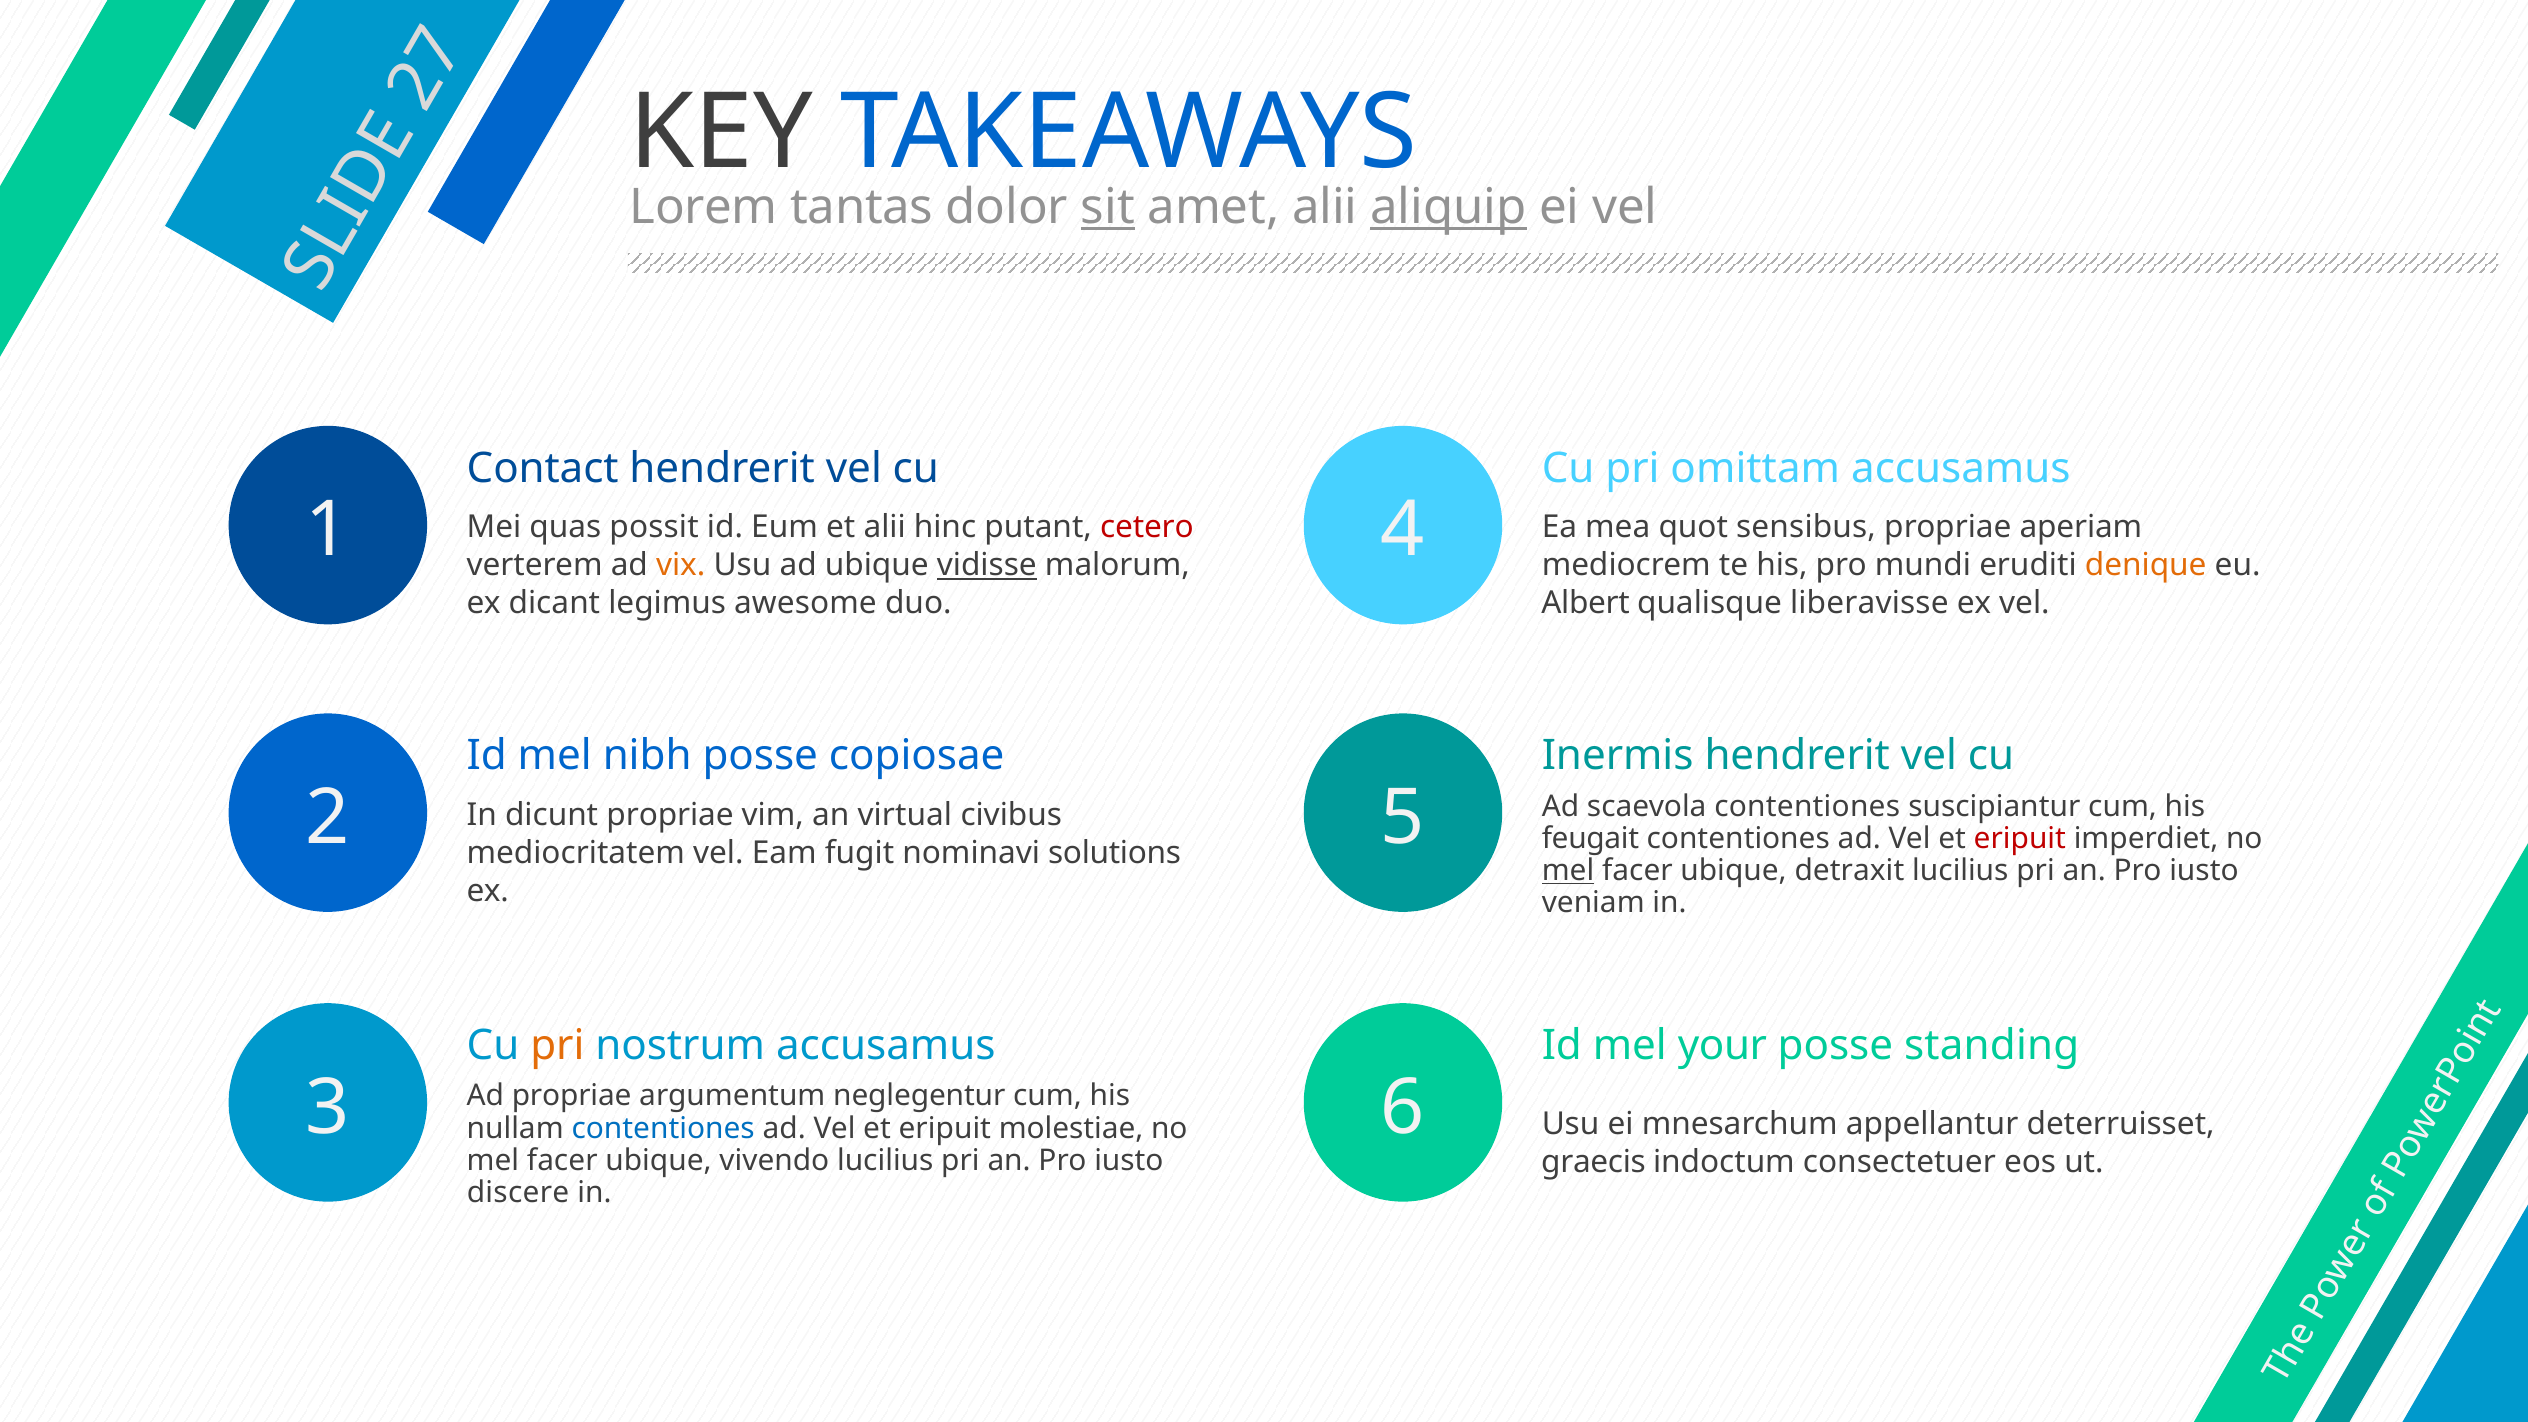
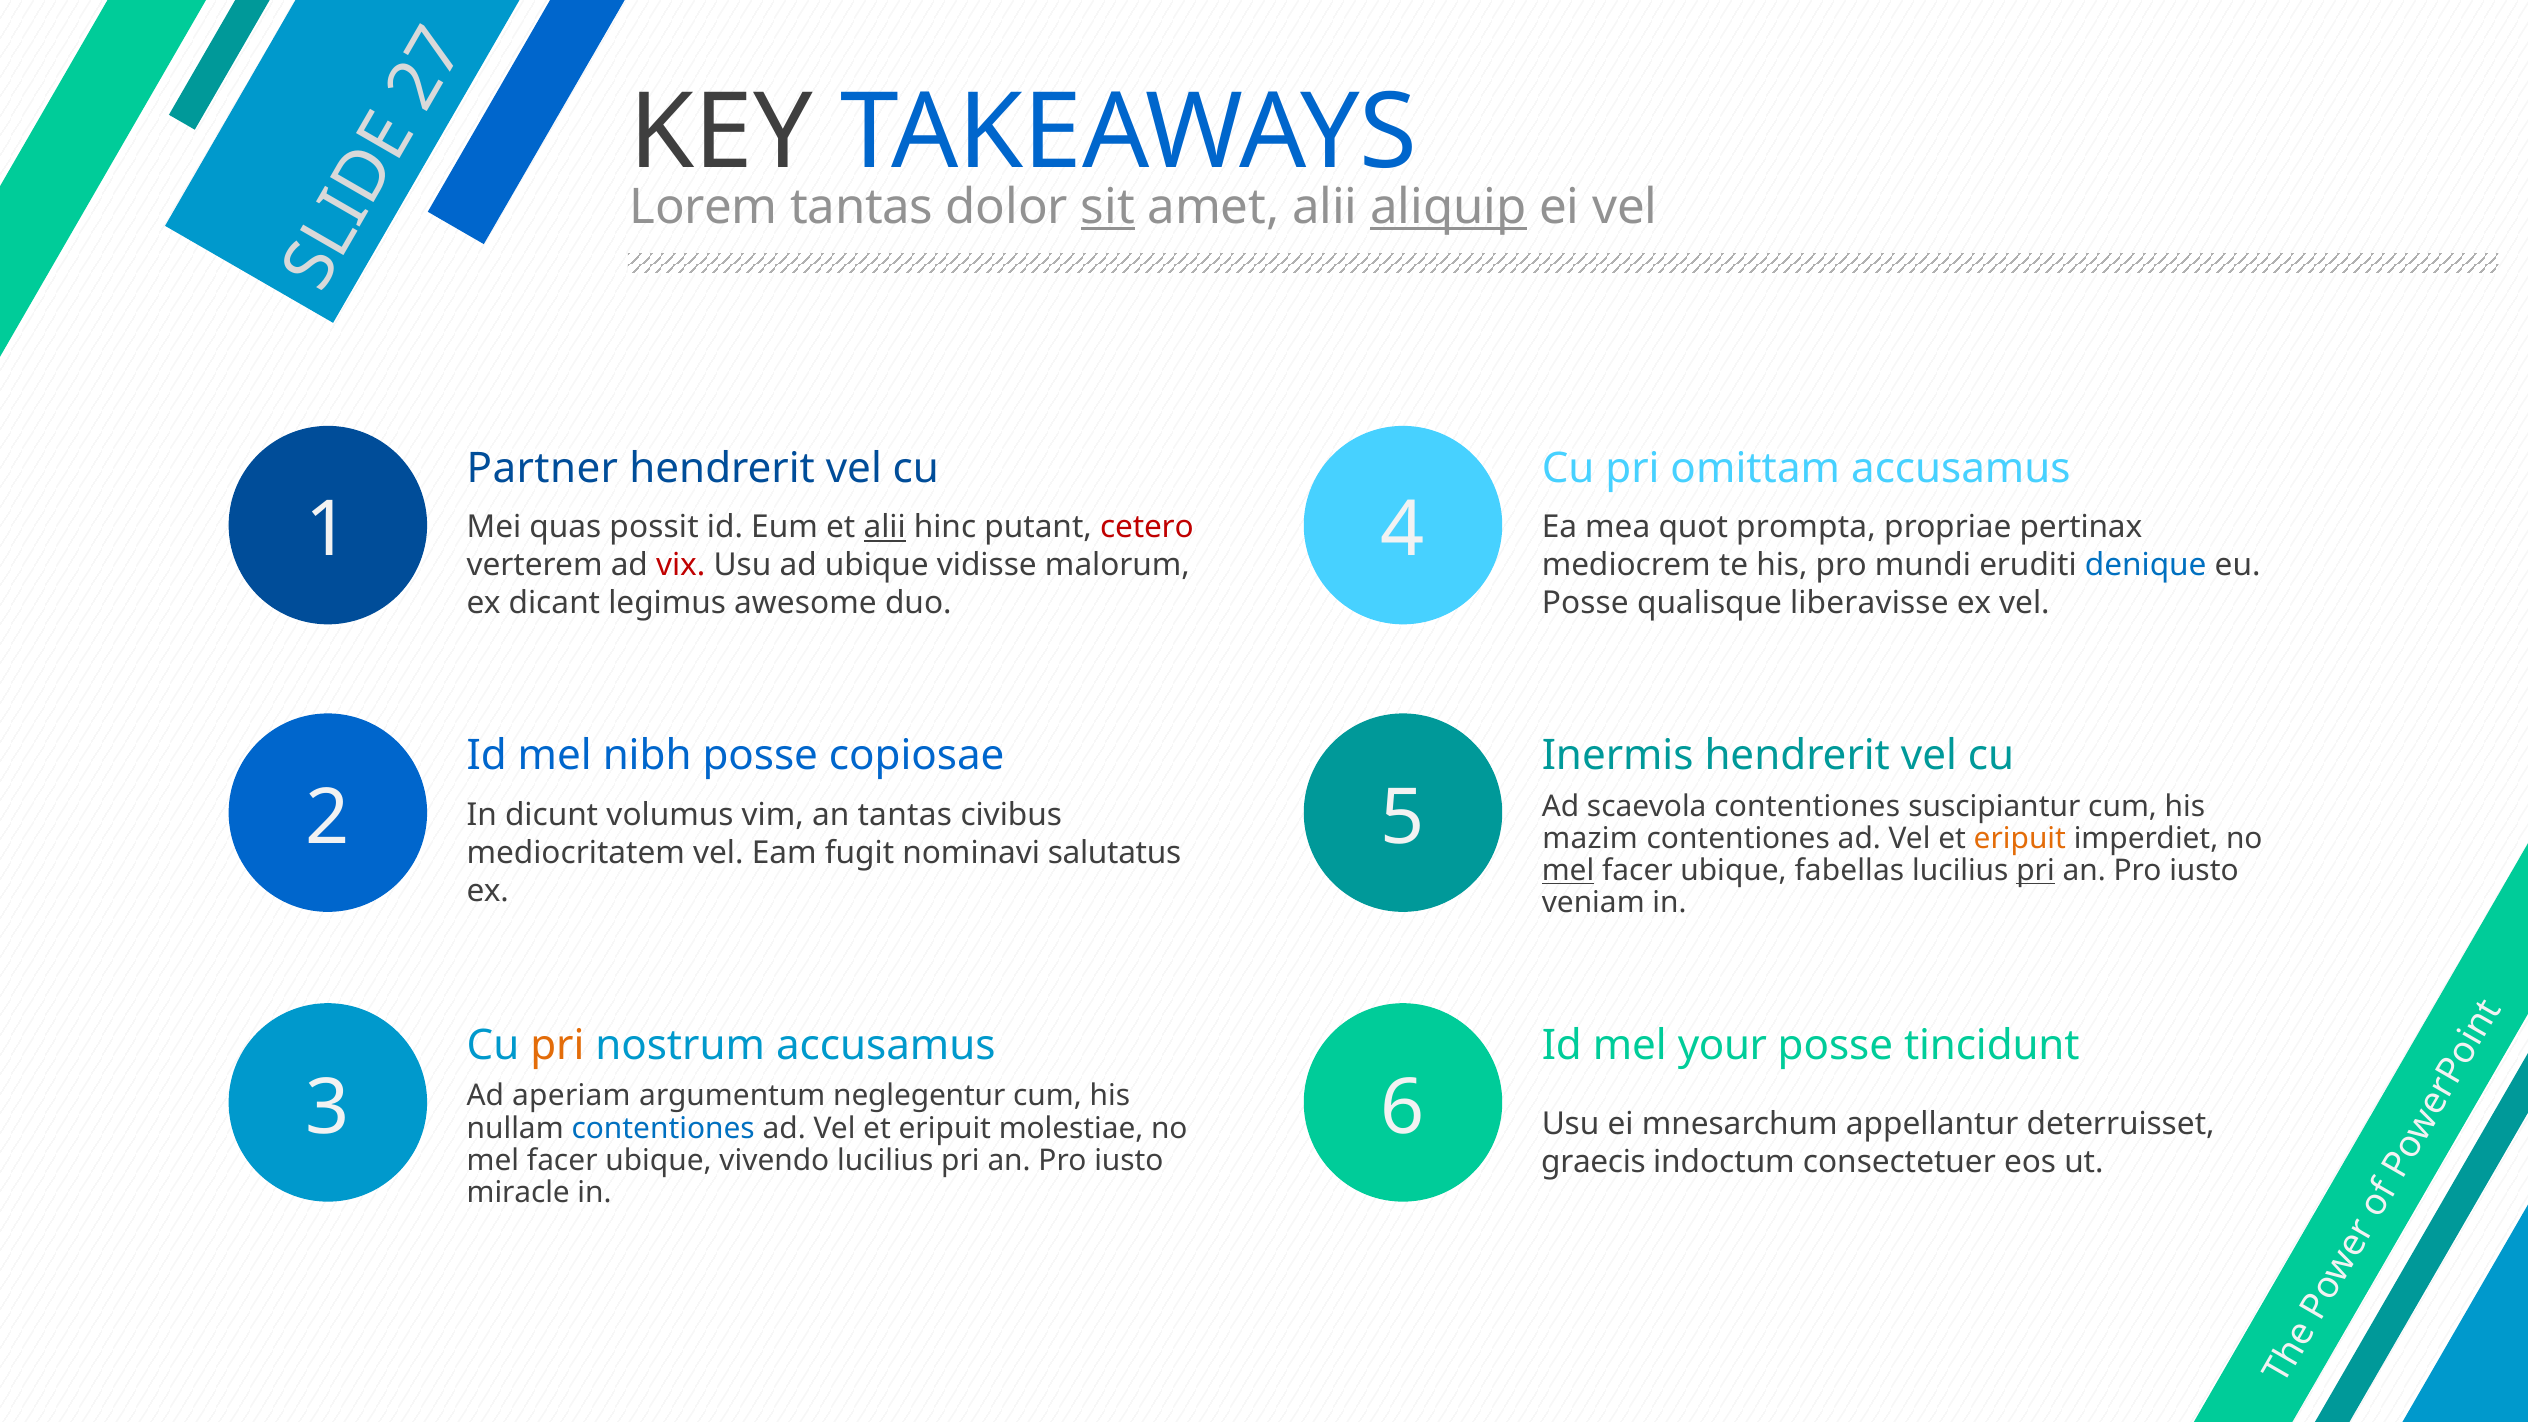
Contact: Contact -> Partner
alii at (885, 527) underline: none -> present
sensibus: sensibus -> prompta
aperiam: aperiam -> pertinax
vix colour: orange -> red
vidisse underline: present -> none
denique colour: orange -> blue
Albert at (1586, 603): Albert -> Posse
dicunt propriae: propriae -> volumus
an virtual: virtual -> tantas
feugait: feugait -> mazim
eripuit at (2020, 838) colour: red -> orange
solutions: solutions -> salutatus
detraxit: detraxit -> fabellas
pri at (2036, 871) underline: none -> present
standing: standing -> tincidunt
Ad propriae: propriae -> aperiam
discere: discere -> miracle
